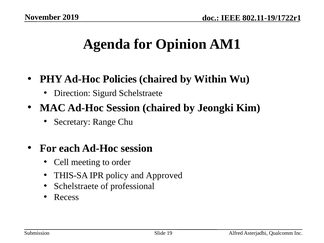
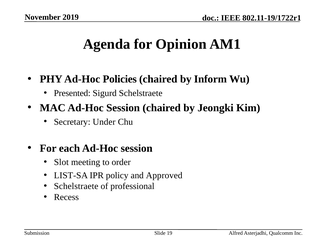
Within: Within -> Inform
Direction: Direction -> Presented
Range: Range -> Under
Cell: Cell -> Slot
THIS-SA: THIS-SA -> LIST-SA
